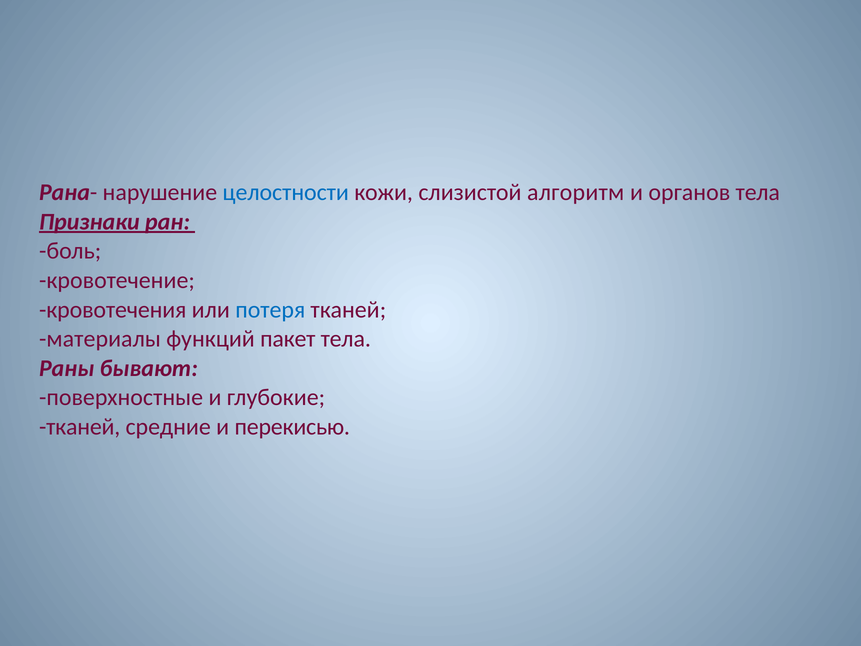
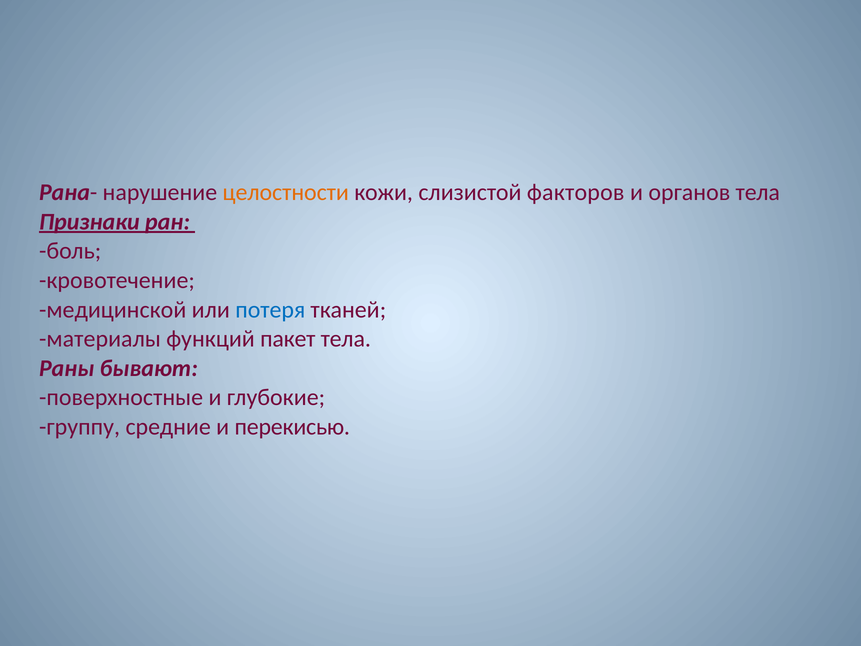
целостности colour: blue -> orange
алгоритм: алгоритм -> факторов
кровотечения: кровотечения -> медицинской
тканей at (80, 427): тканей -> группу
